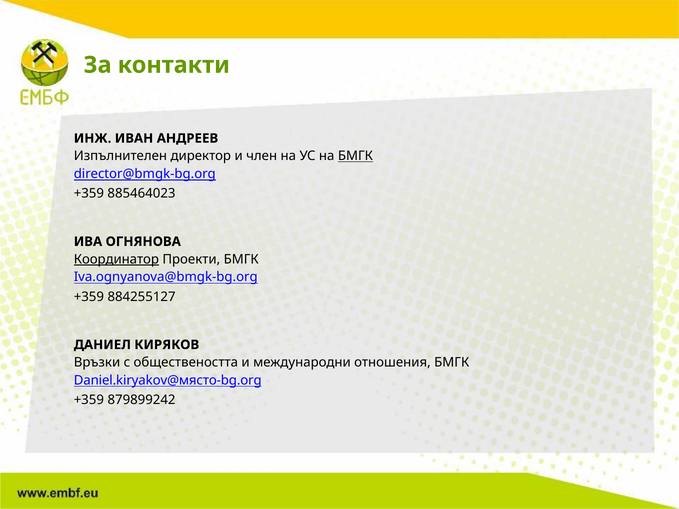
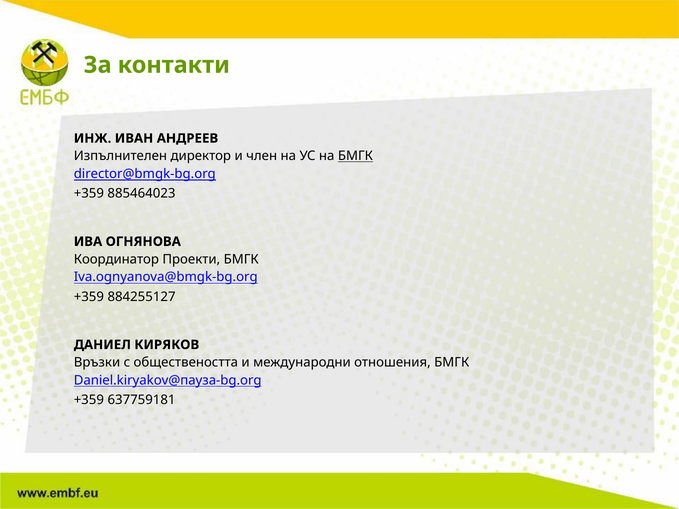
Координатор underline: present -> none
Daniel.kiryakov@място-bg.org: Daniel.kiryakov@място-bg.org -> Daniel.kiryakov@пауза-bg.org
879899242: 879899242 -> 637759181
